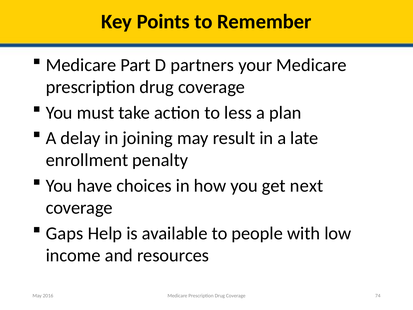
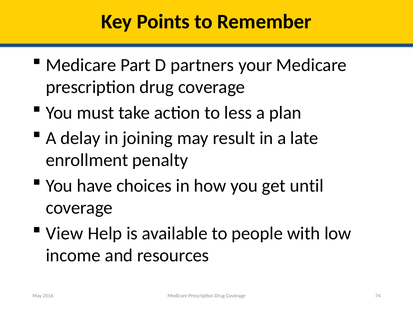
next: next -> until
Gaps: Gaps -> View
